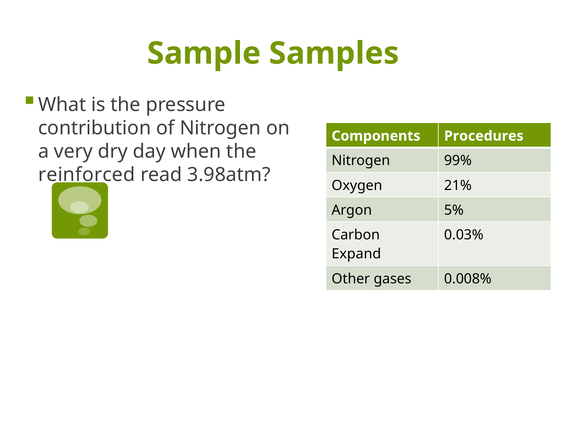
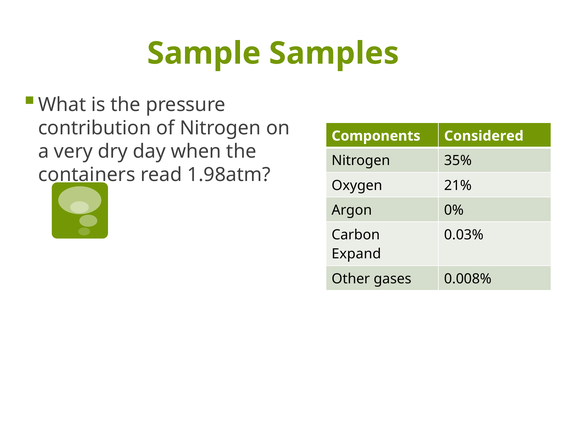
Procedures: Procedures -> Considered
99%: 99% -> 35%
reinforced: reinforced -> containers
3.98atm: 3.98atm -> 1.98atm
5%: 5% -> 0%
